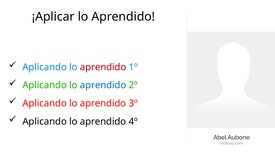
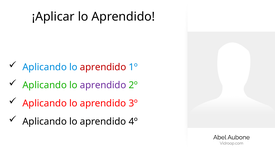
aprendido at (103, 85) colour: blue -> purple
